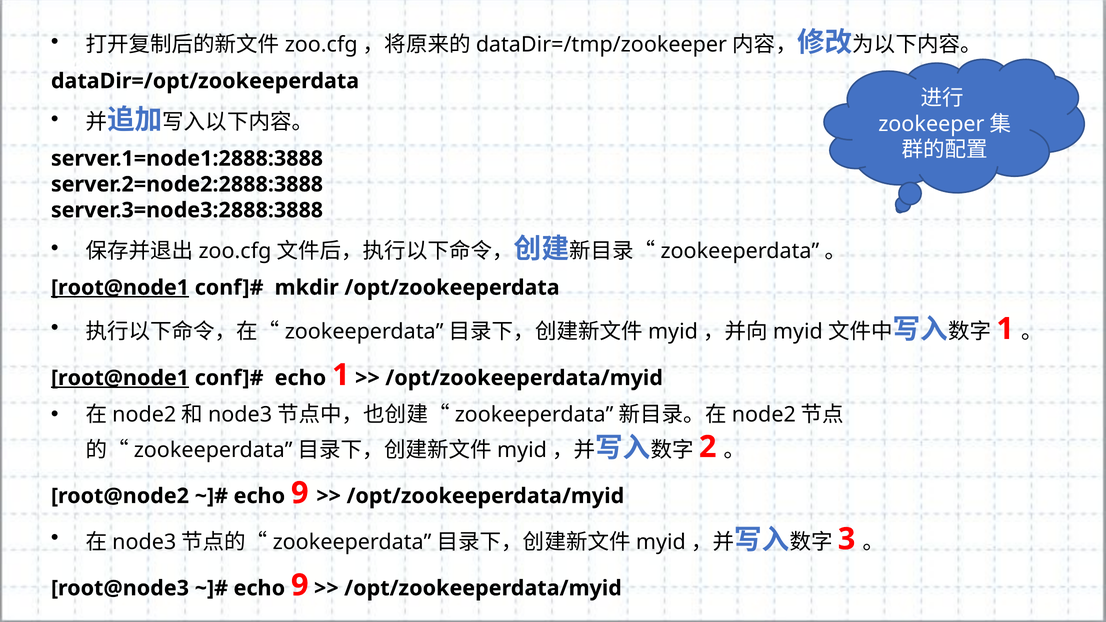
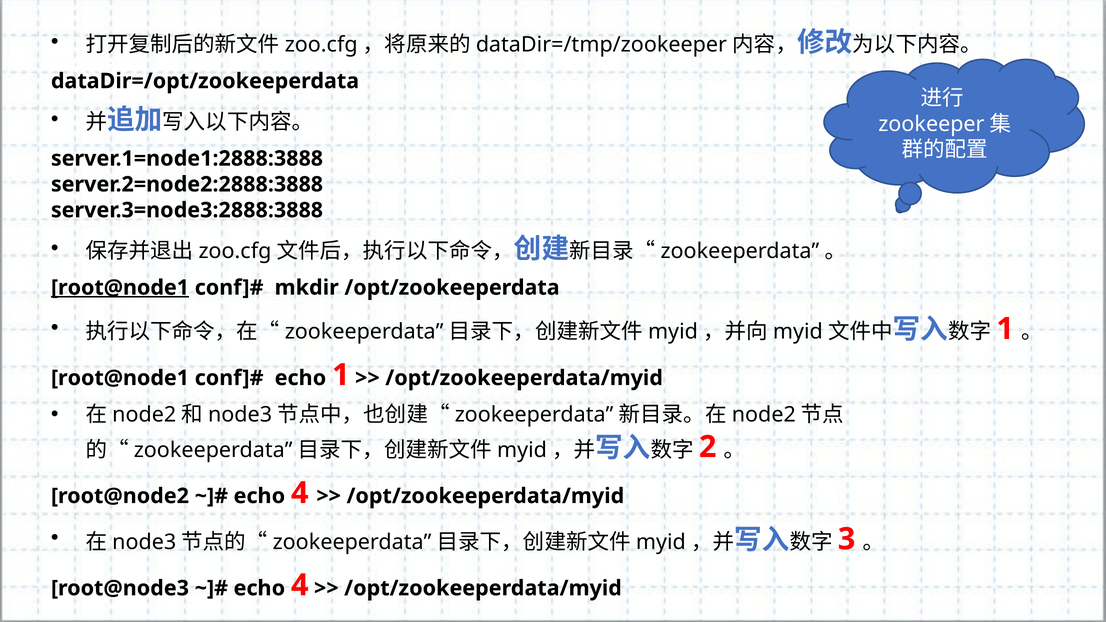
root@node1 at (120, 378) underline: present -> none
9 at (300, 493): 9 -> 4
9 at (300, 585): 9 -> 4
